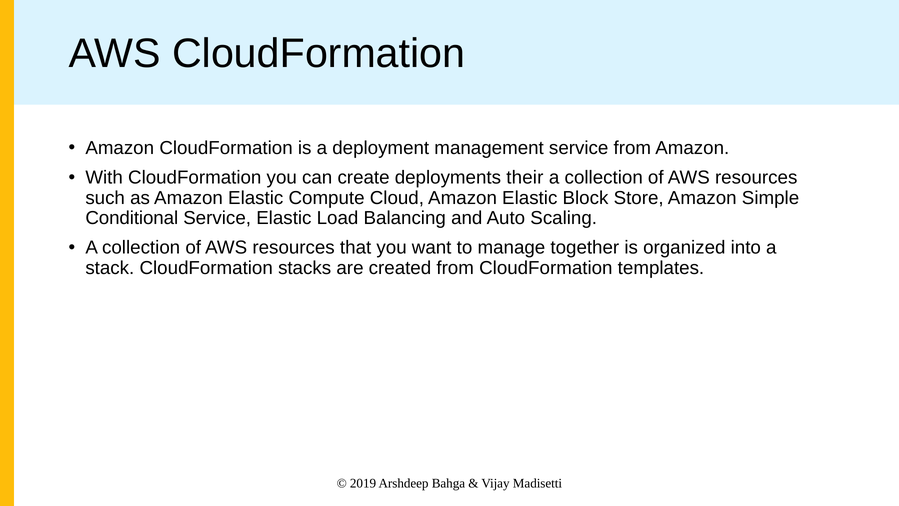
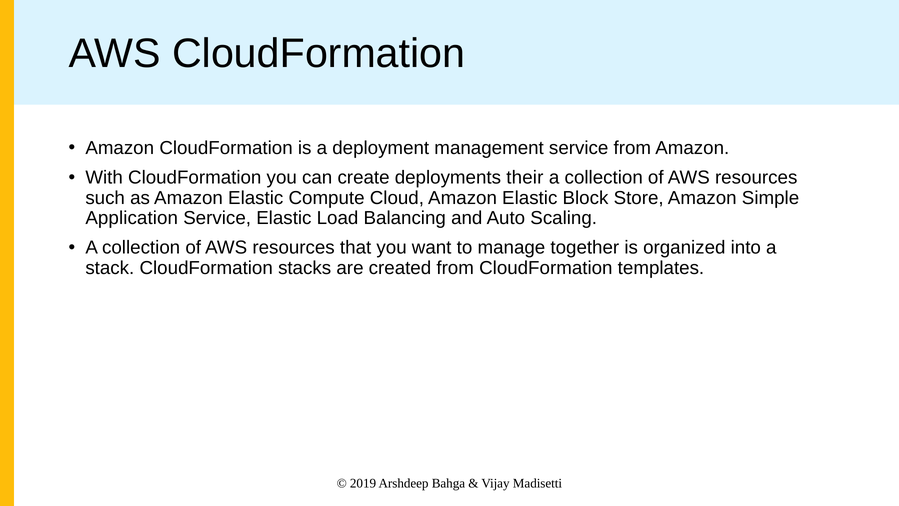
Conditional: Conditional -> Application
